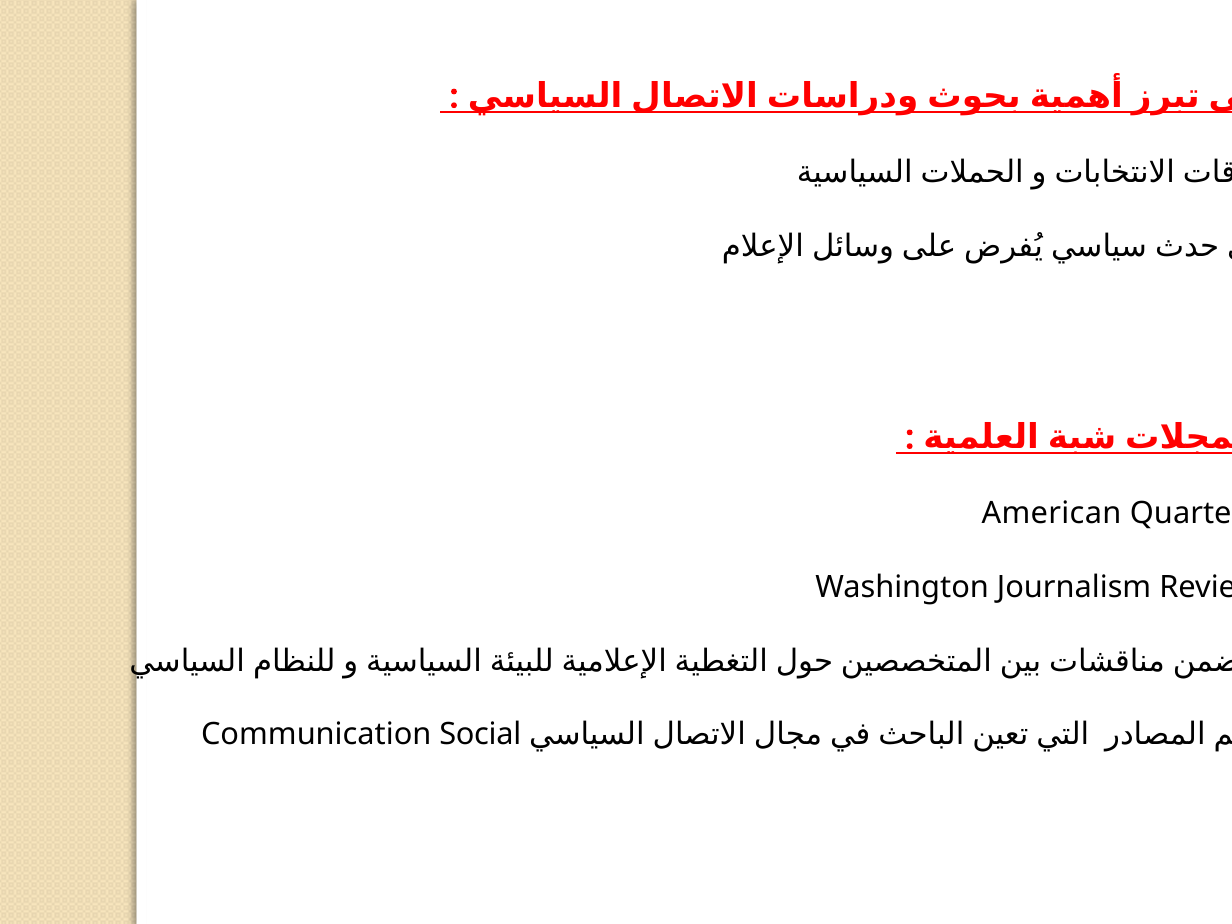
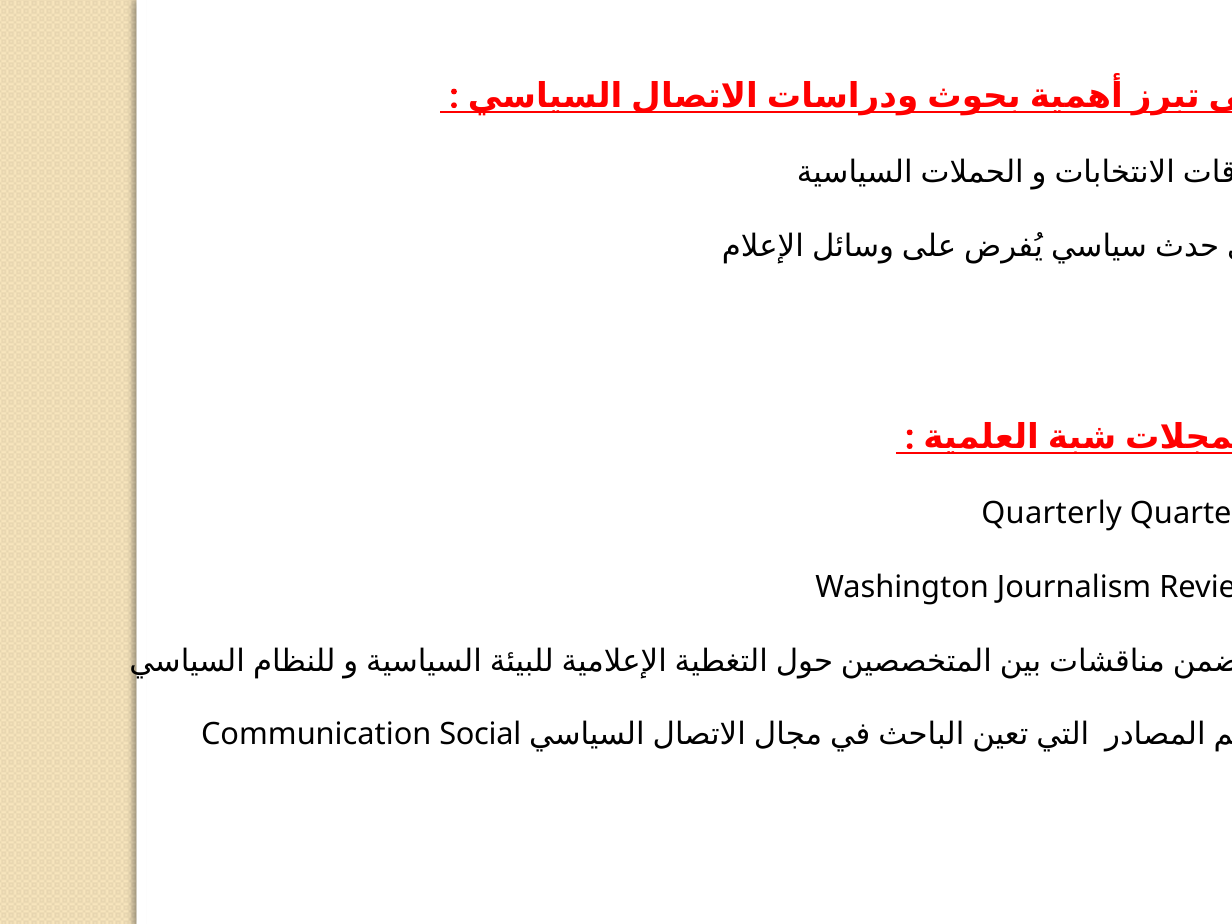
American at (1052, 513): American -> Quarterly
